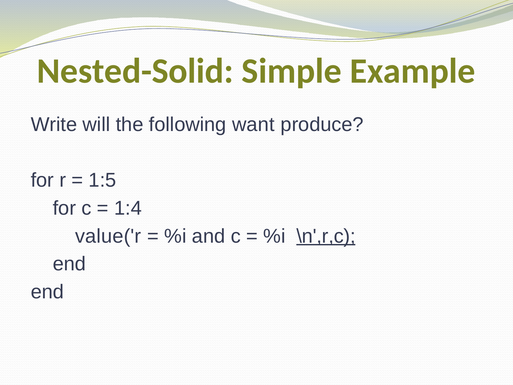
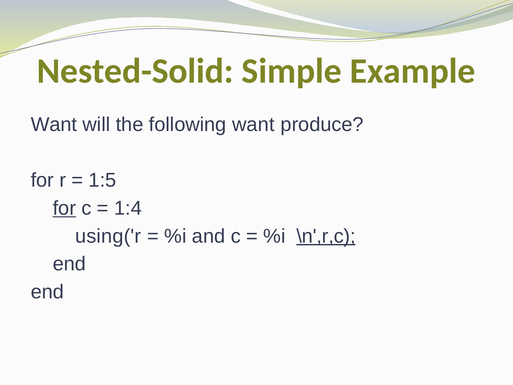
Write at (54, 124): Write -> Want
for at (64, 208) underline: none -> present
value('r: value('r -> using('r
